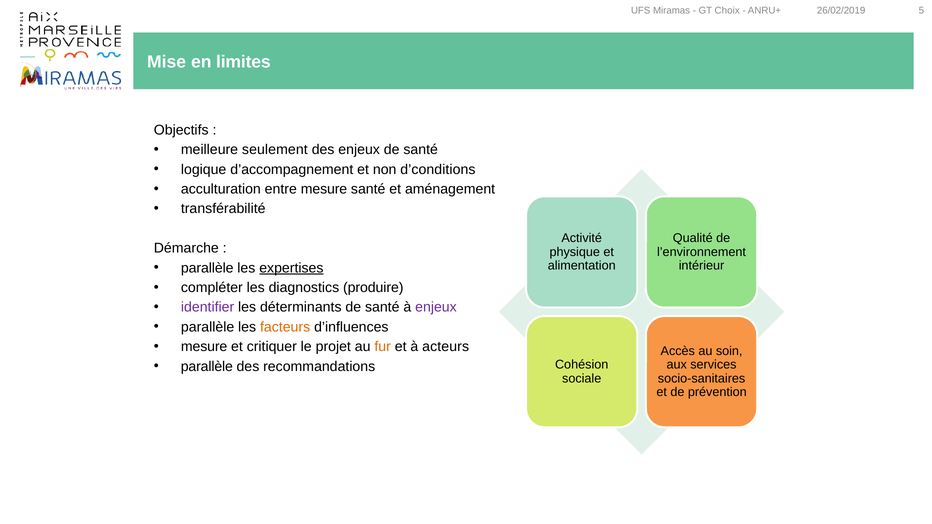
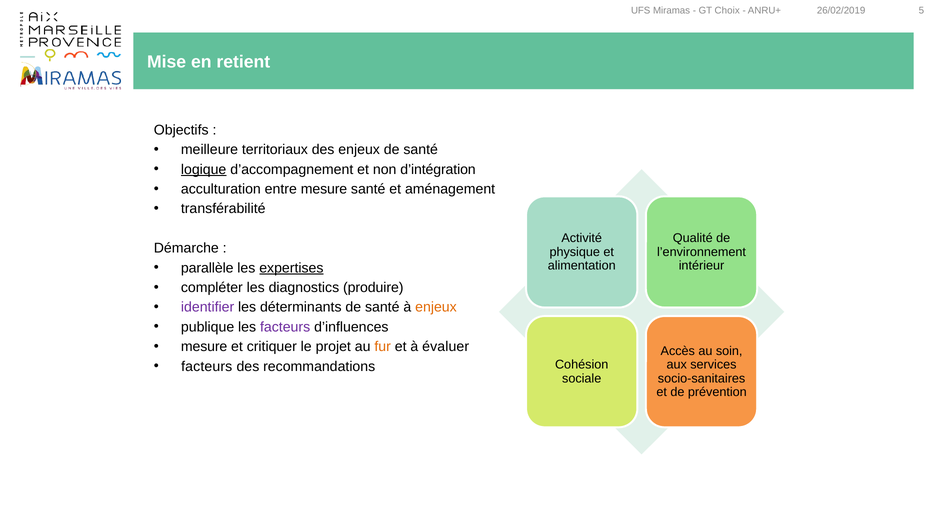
limites: limites -> retient
seulement: seulement -> territoriaux
logique underline: none -> present
d’conditions: d’conditions -> d’intégration
enjeux at (436, 307) colour: purple -> orange
parallèle at (208, 327): parallèle -> publique
facteurs at (285, 327) colour: orange -> purple
acteurs: acteurs -> évaluer
parallèle at (207, 367): parallèle -> facteurs
